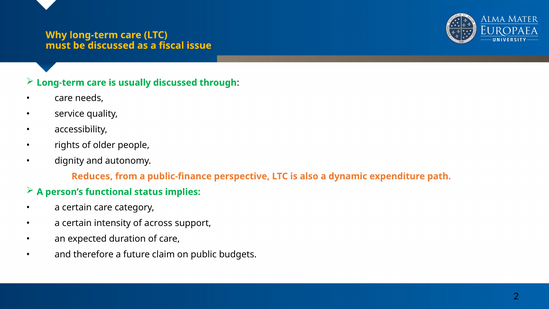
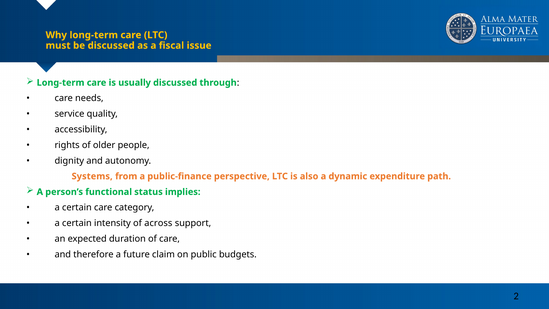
Reduces: Reduces -> Systems
